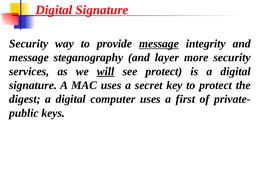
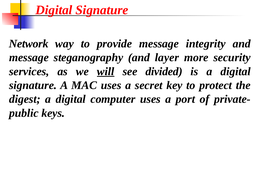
Security at (29, 44): Security -> Network
message at (159, 44) underline: present -> none
see protect: protect -> divided
first: first -> port
